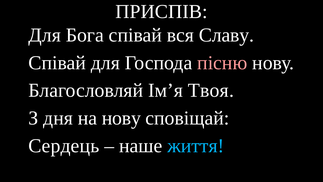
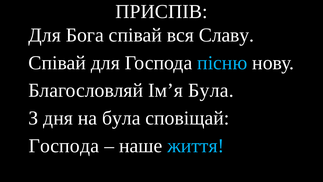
пісню colour: pink -> light blue
Ім’я Твоя: Твоя -> Була
на нову: нову -> була
Сердець at (64, 146): Сердець -> Господа
